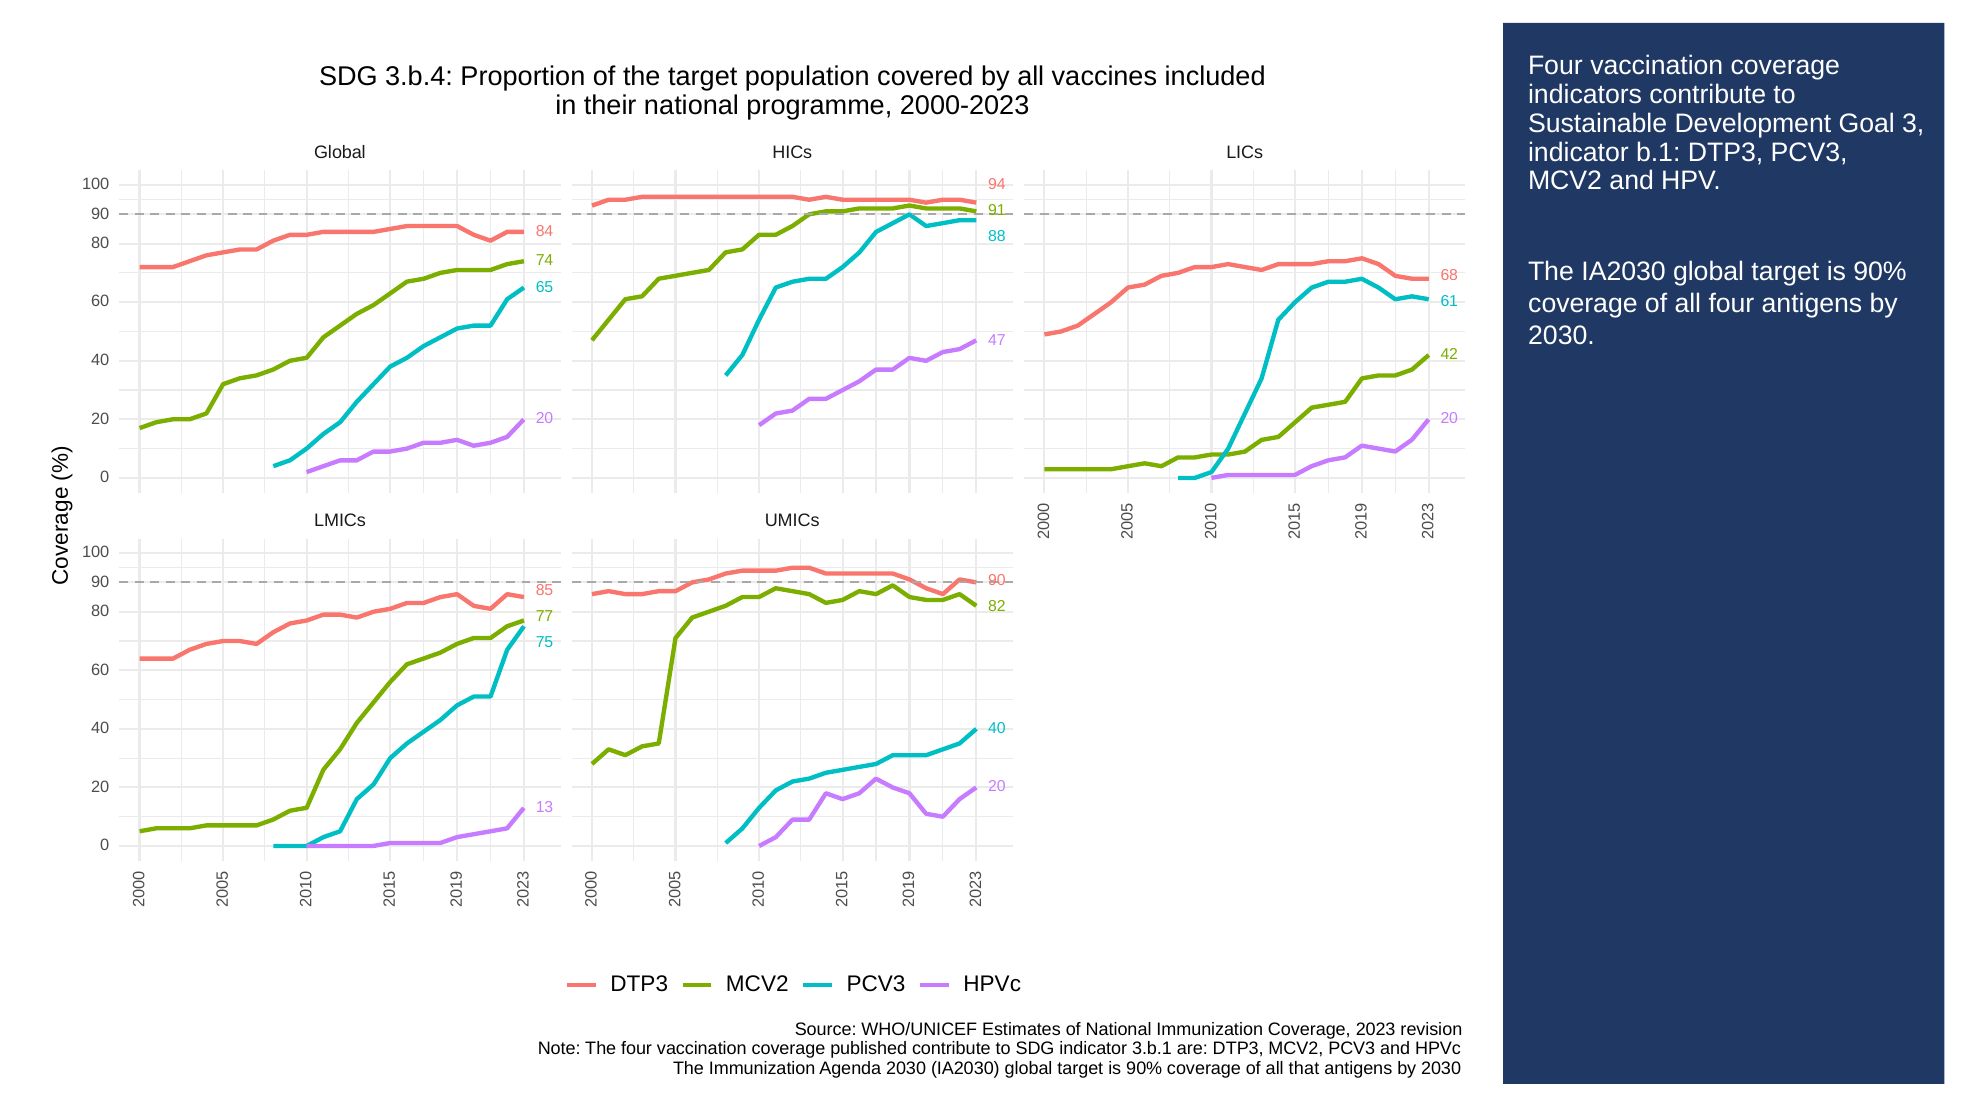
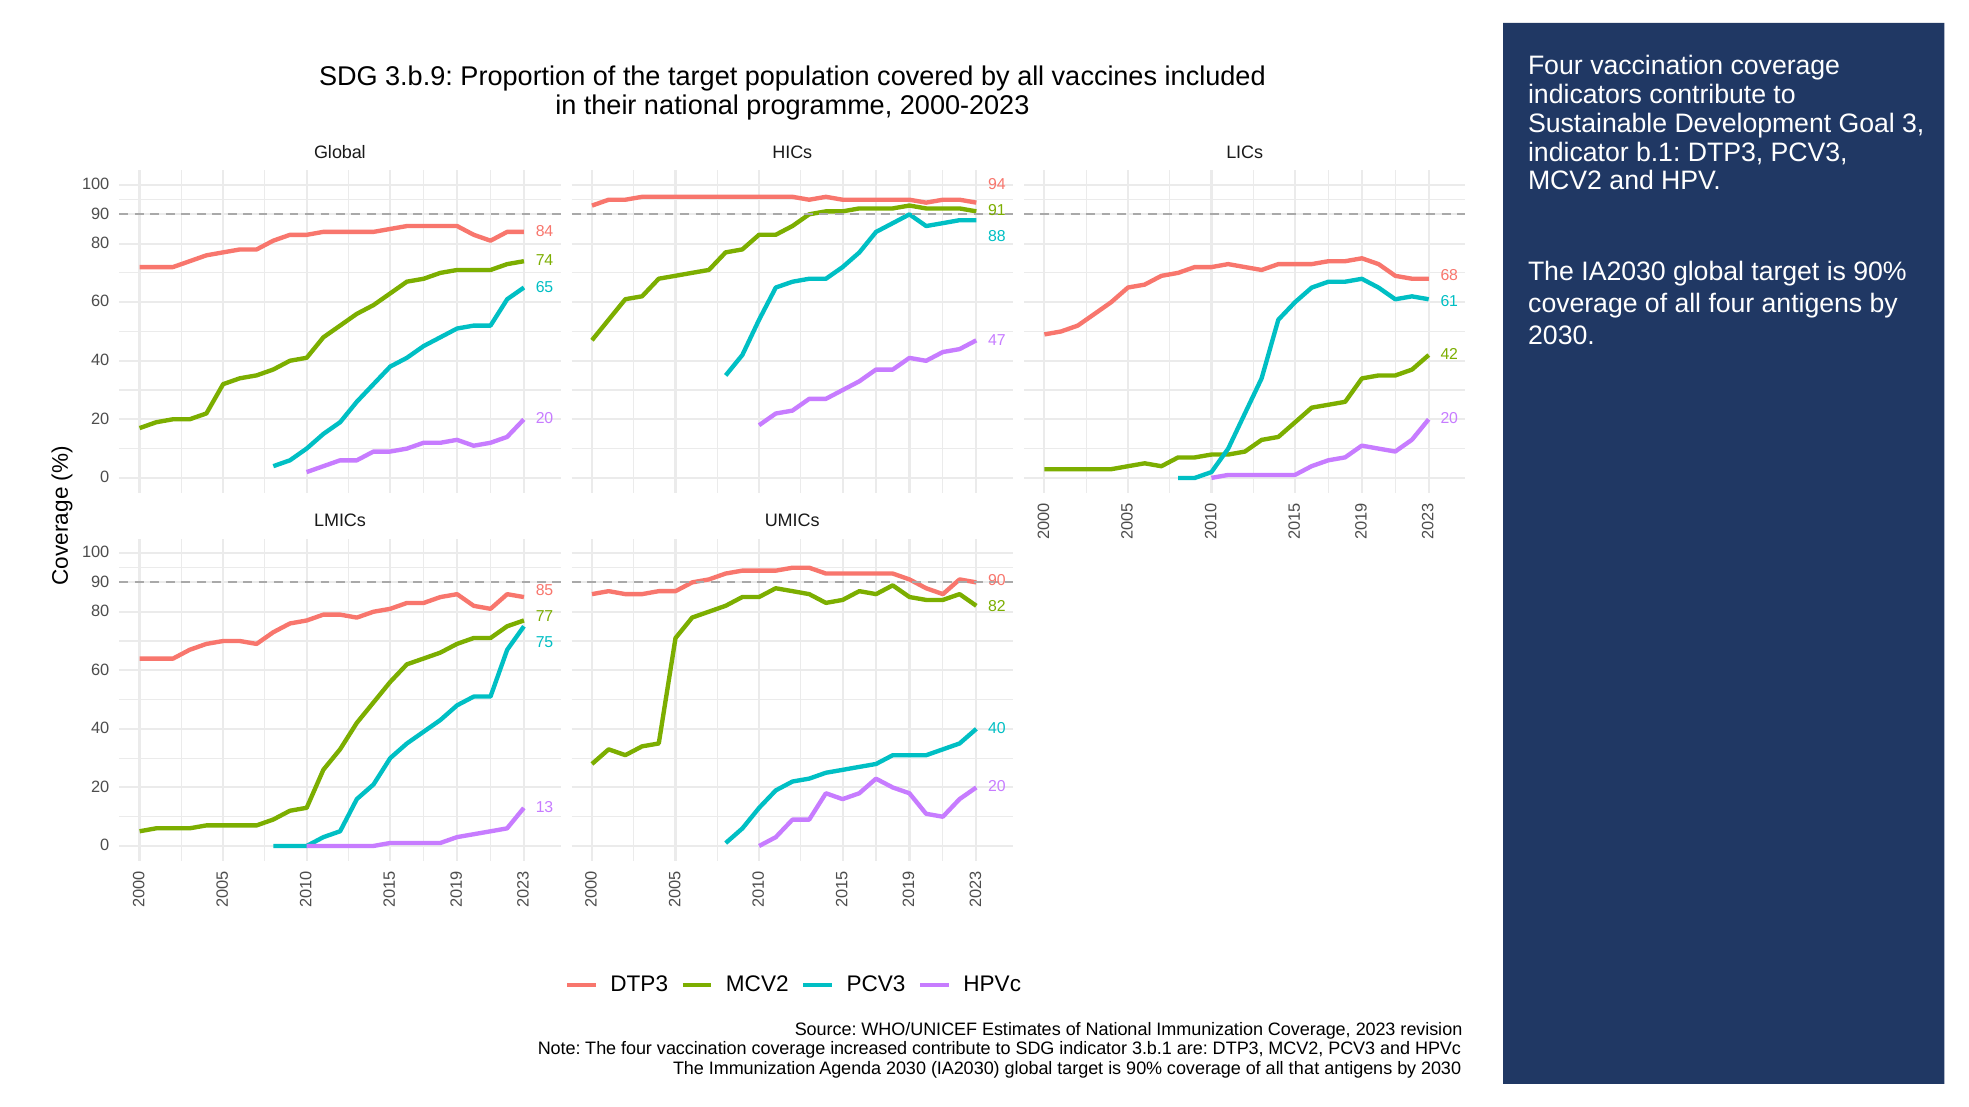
3.b.4: 3.b.4 -> 3.b.9
published: published -> increased
